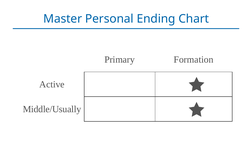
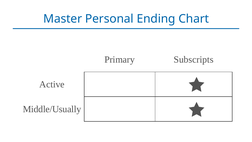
Formation: Formation -> Subscripts
